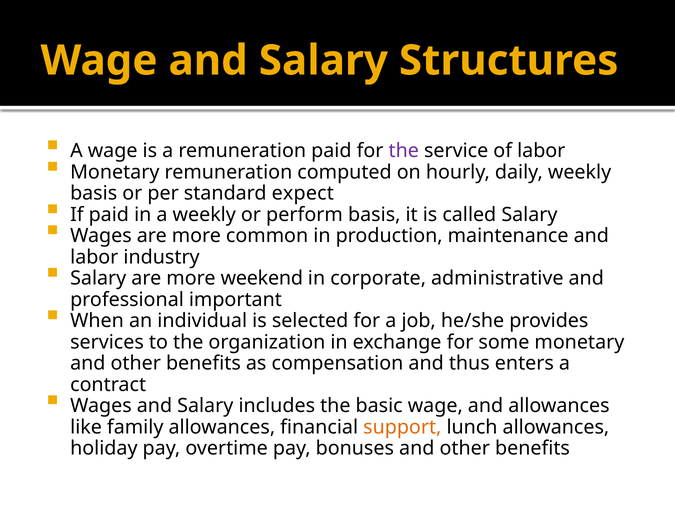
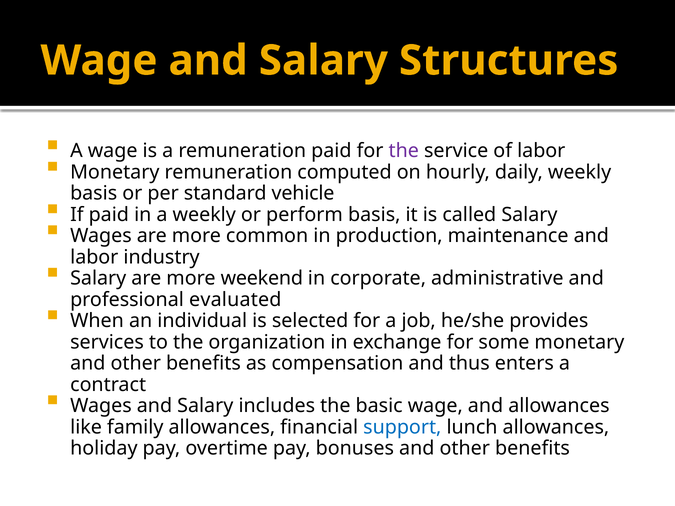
expect: expect -> vehicle
important: important -> evaluated
support colour: orange -> blue
